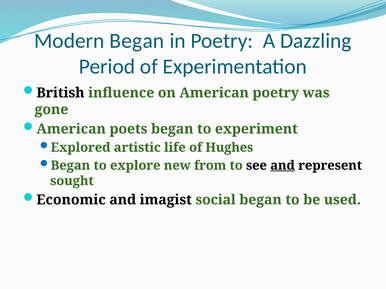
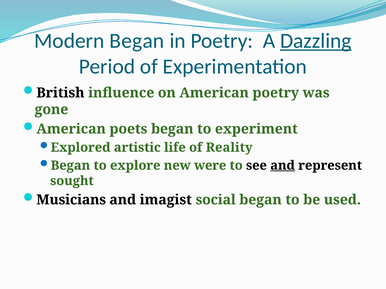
Dazzling underline: none -> present
Hughes: Hughes -> Reality
from: from -> were
Economic: Economic -> Musicians
